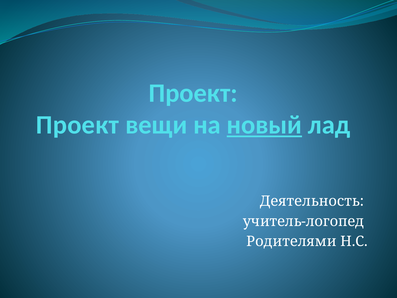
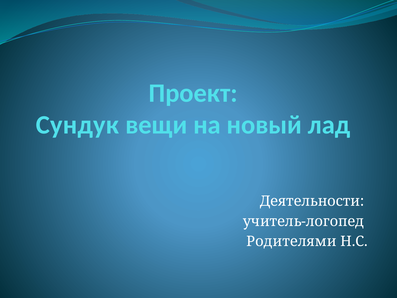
Проект at (77, 125): Проект -> Сундук
новый underline: present -> none
Деятельность: Деятельность -> Деятельности
